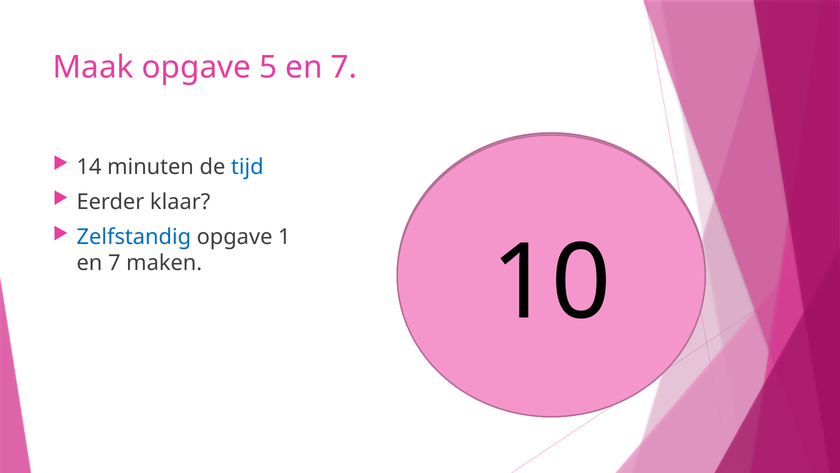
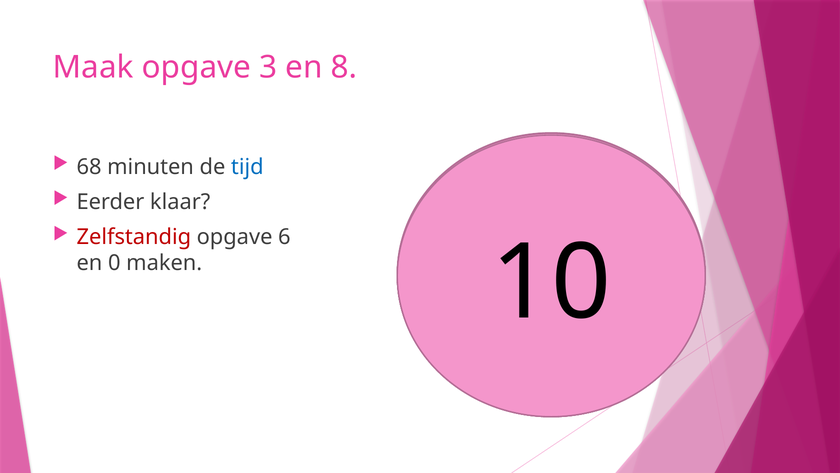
5: 5 -> 3
7 at (344, 67): 7 -> 8
14: 14 -> 68
Zelfstandig colour: blue -> red
1: 1 -> 6
7 at (114, 263): 7 -> 0
